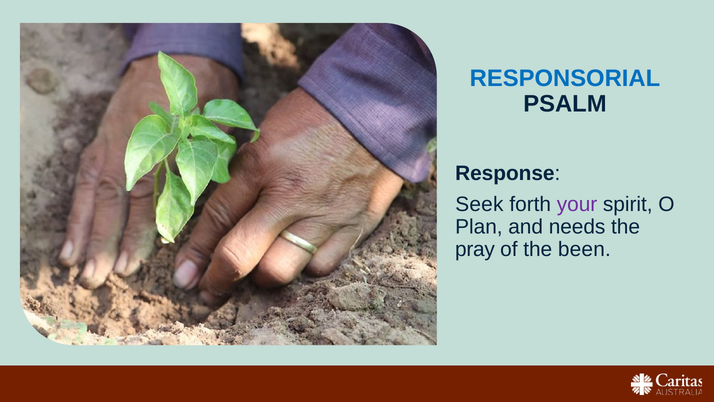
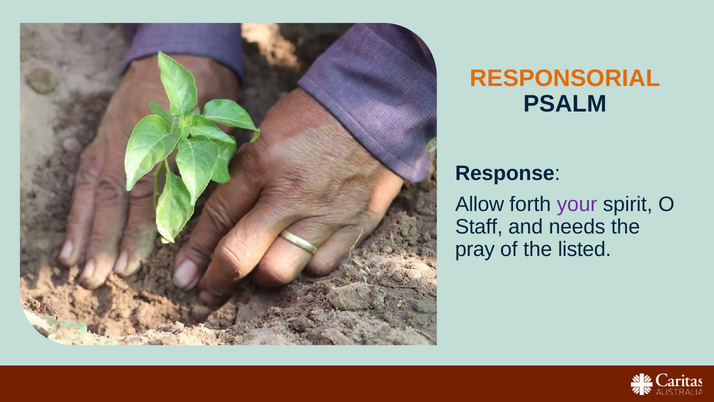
RESPONSORIAL colour: blue -> orange
Seek: Seek -> Allow
Plan: Plan -> Staff
been: been -> listed
